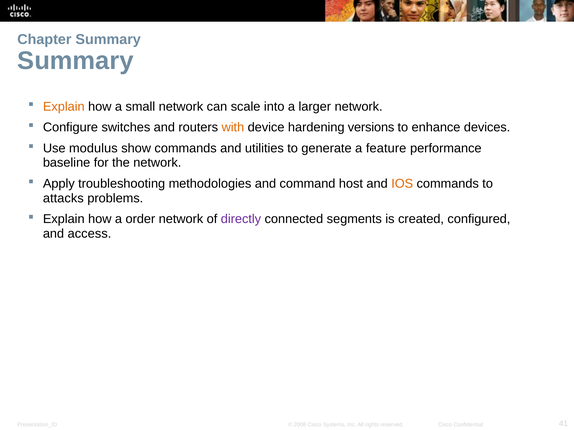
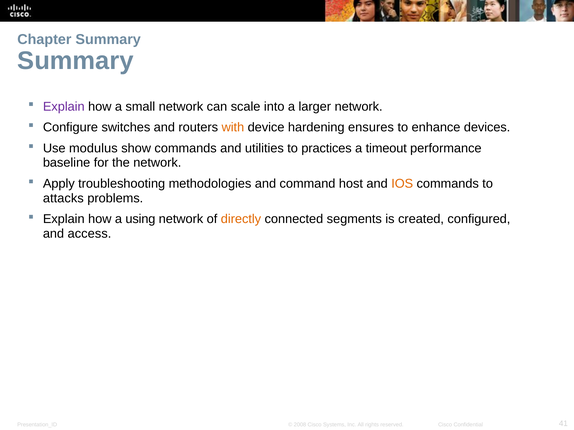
Explain at (64, 107) colour: orange -> purple
versions: versions -> ensures
generate: generate -> practices
feature: feature -> timeout
order: order -> using
directly colour: purple -> orange
